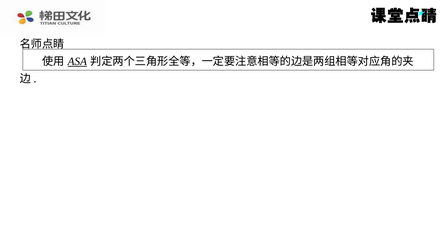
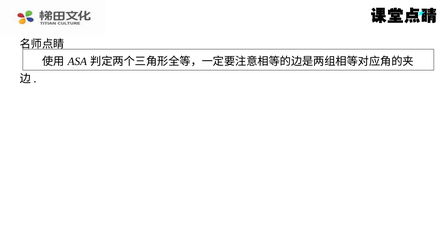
ASA underline: present -> none
